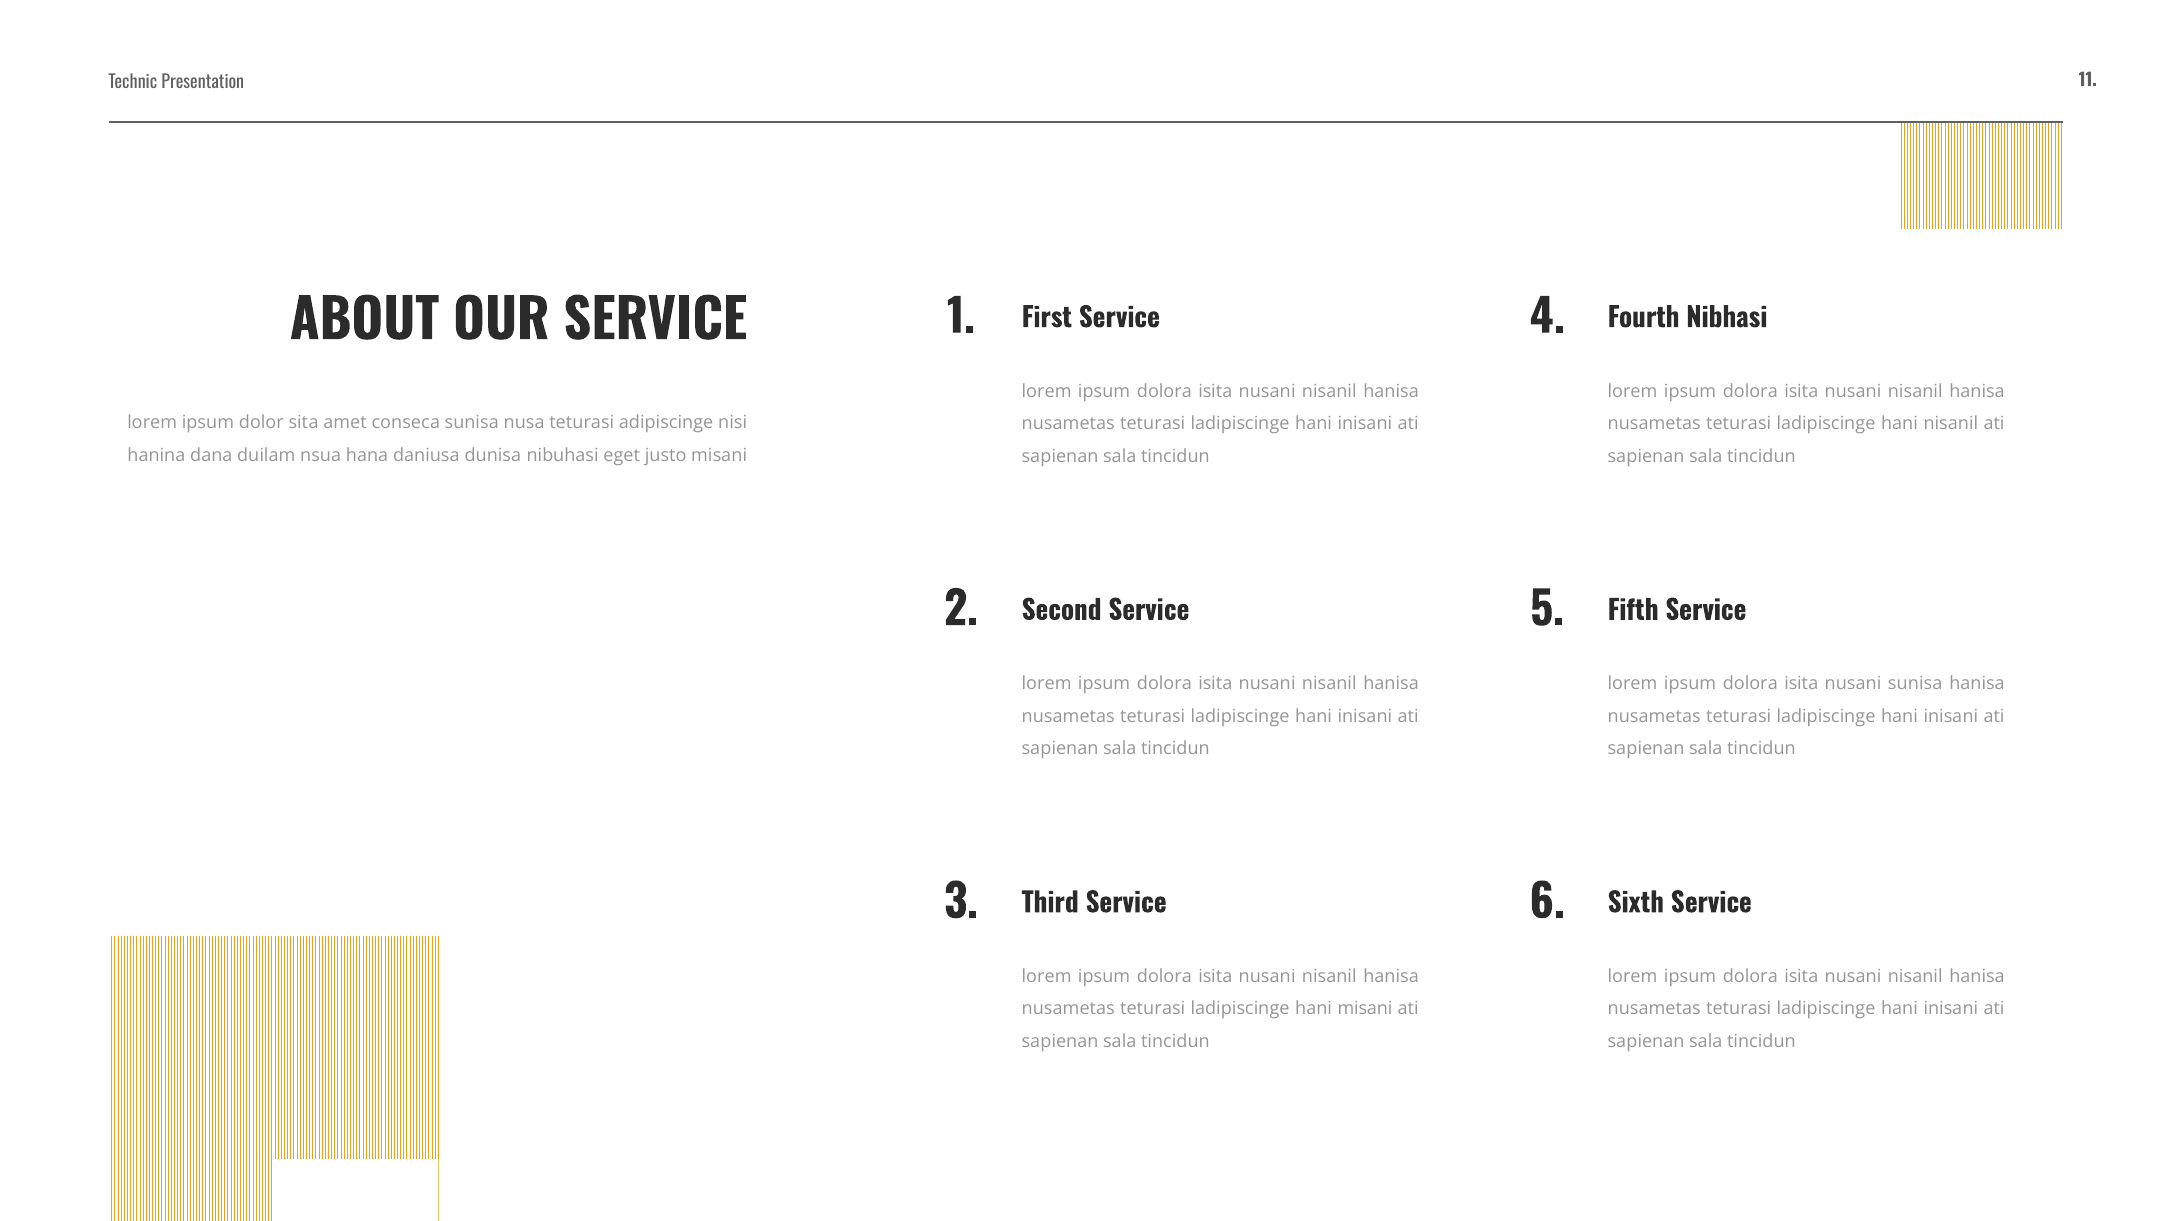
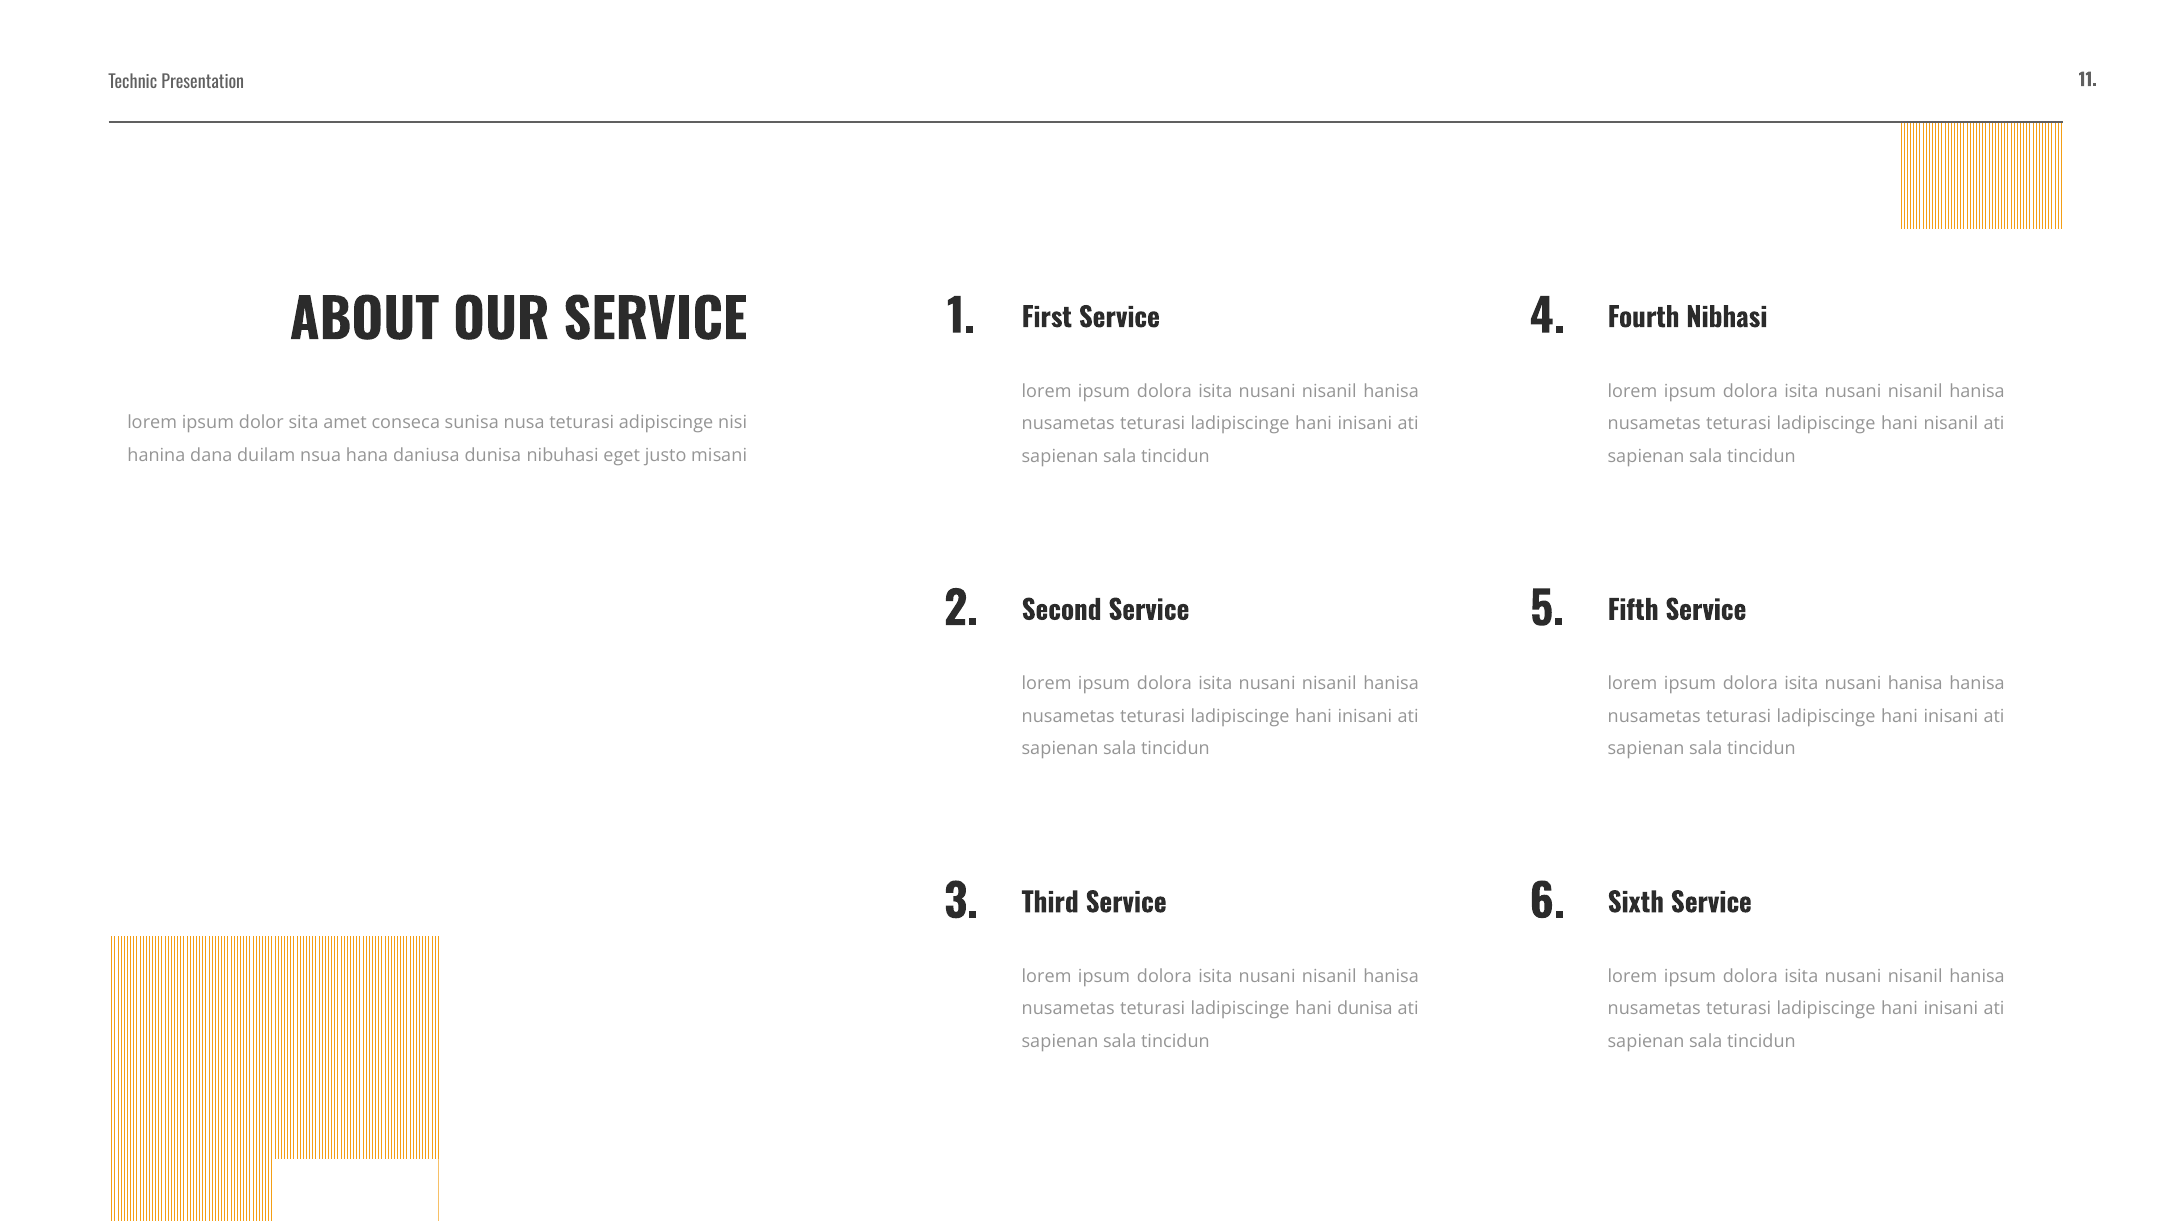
nusani sunisa: sunisa -> hanisa
hani misani: misani -> dunisa
